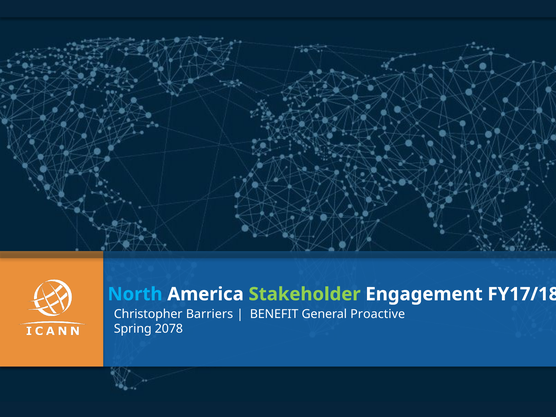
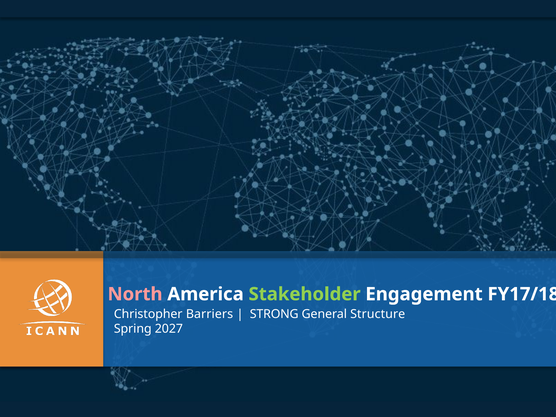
North colour: light blue -> pink
BENEFIT: BENEFIT -> STRONG
Proactive: Proactive -> Structure
2078: 2078 -> 2027
